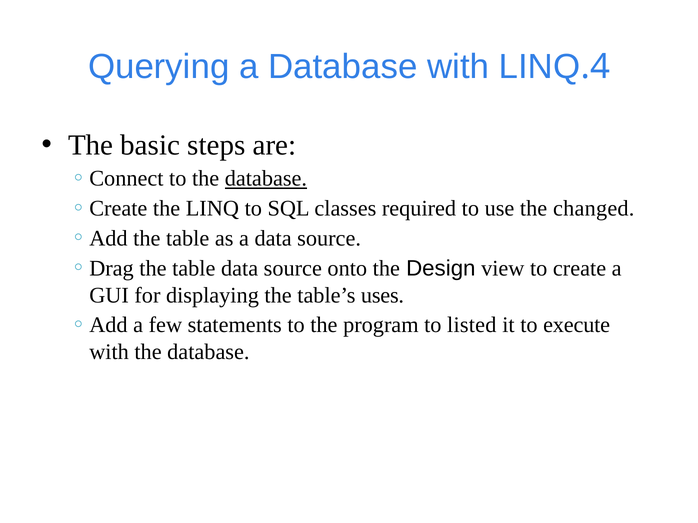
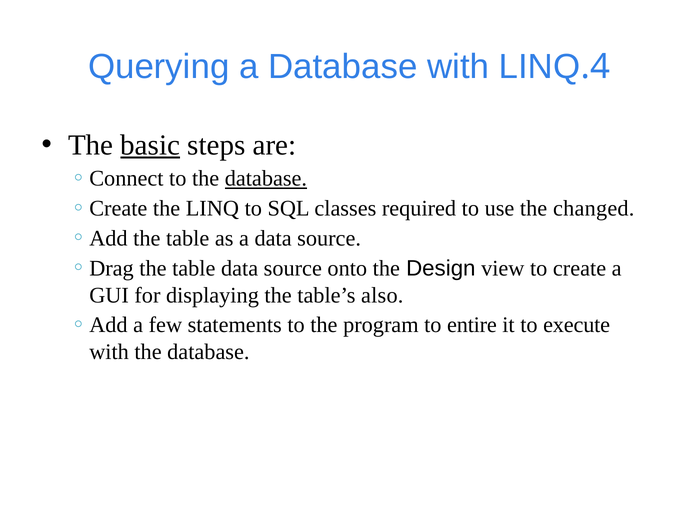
basic underline: none -> present
uses: uses -> also
listed: listed -> entire
